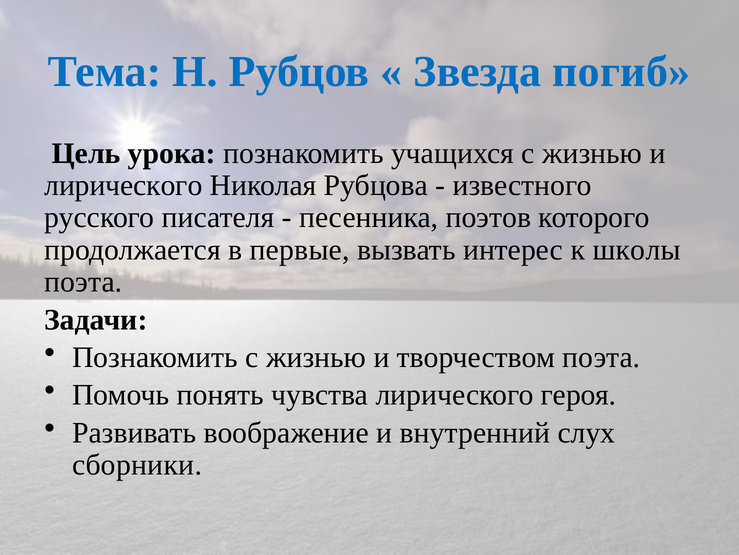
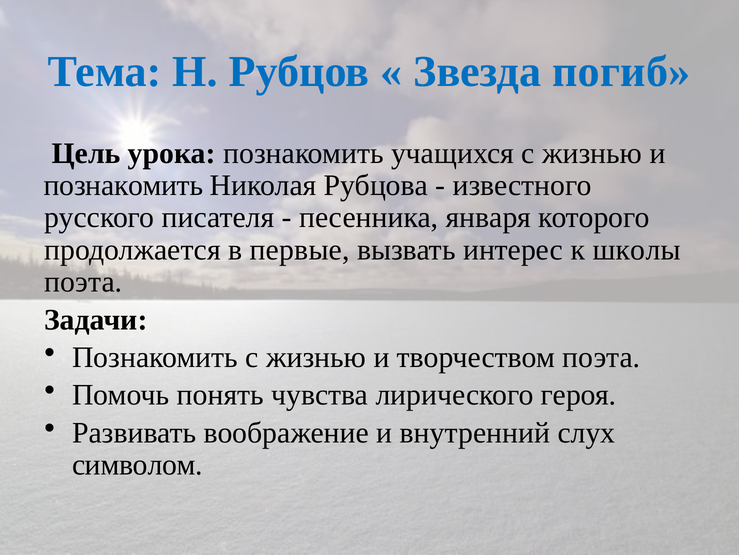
лирического at (123, 185): лирического -> познакомить
поэтов: поэтов -> января
сборники: сборники -> символом
